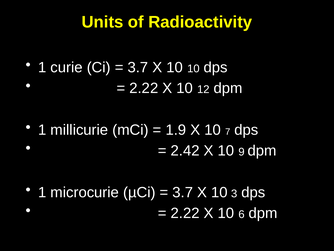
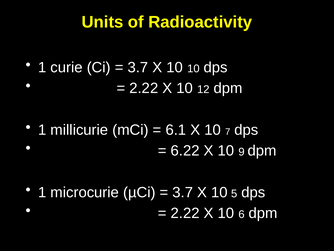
1.9: 1.9 -> 6.1
2.42: 2.42 -> 6.22
3: 3 -> 5
